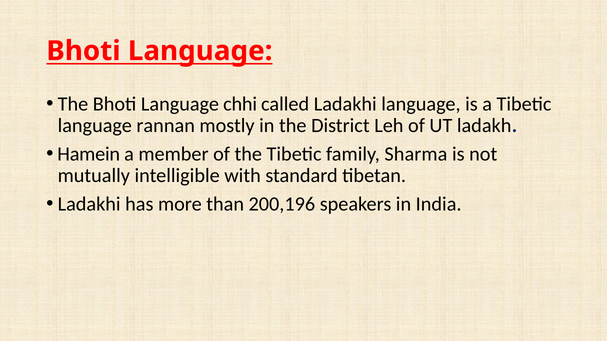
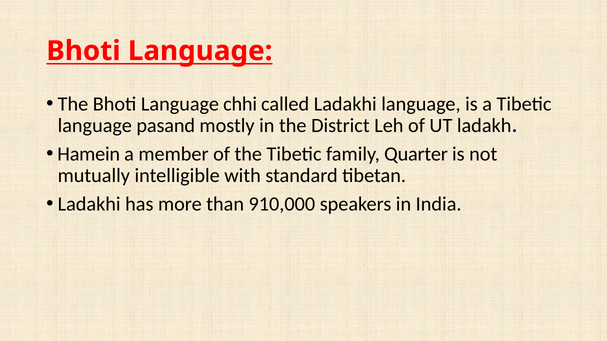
rannan: rannan -> pasand
Sharma: Sharma -> Quarter
200,196: 200,196 -> 910,000
